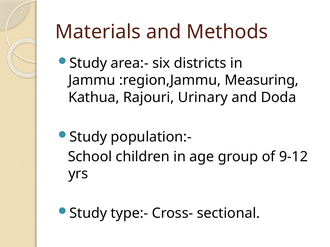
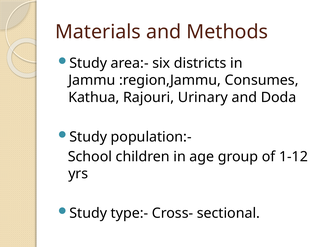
Measuring: Measuring -> Consumes
9-12: 9-12 -> 1-12
